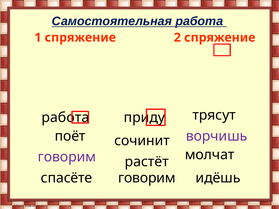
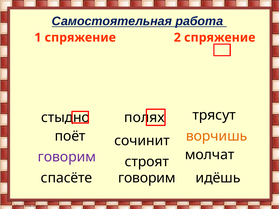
работа at (65, 118): работа -> стыдно
приду: приду -> полях
ворчишь colour: purple -> orange
растёт: растёт -> строят
